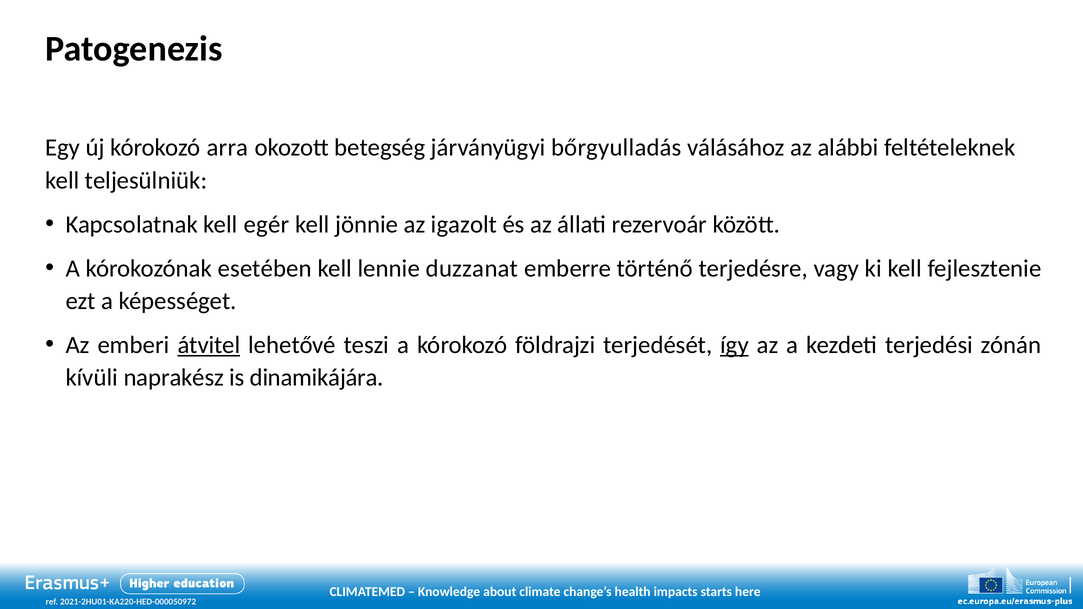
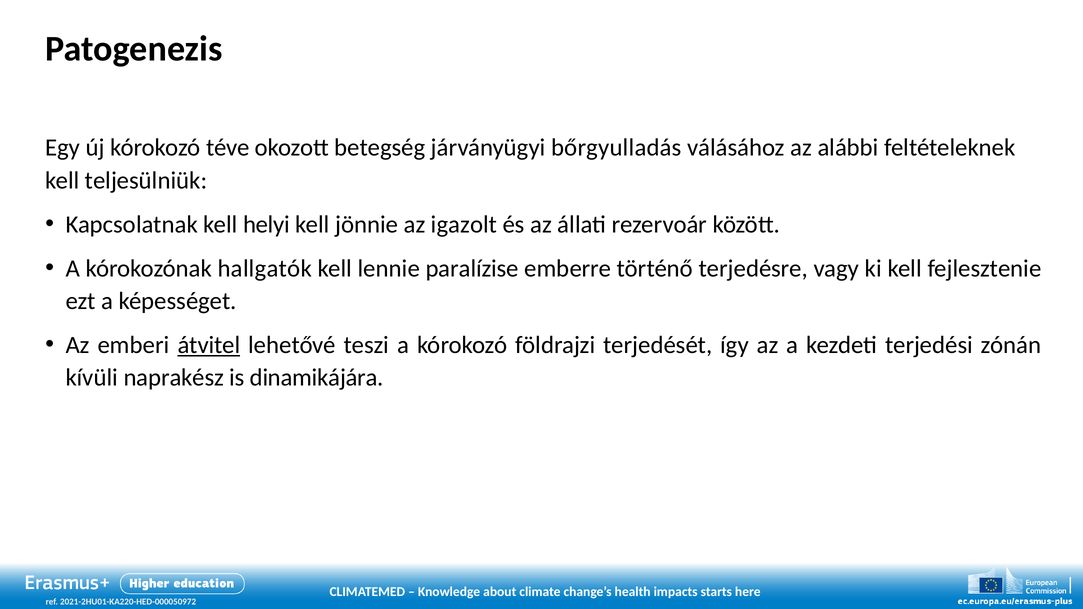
arra: arra -> téve
egér: egér -> helyi
esetében: esetében -> hallgatók
duzzanat: duzzanat -> paralízise
így underline: present -> none
